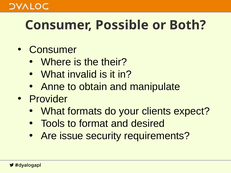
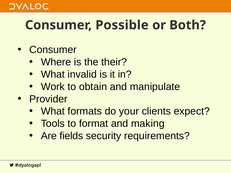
Anne: Anne -> Work
desired: desired -> making
issue: issue -> fields
